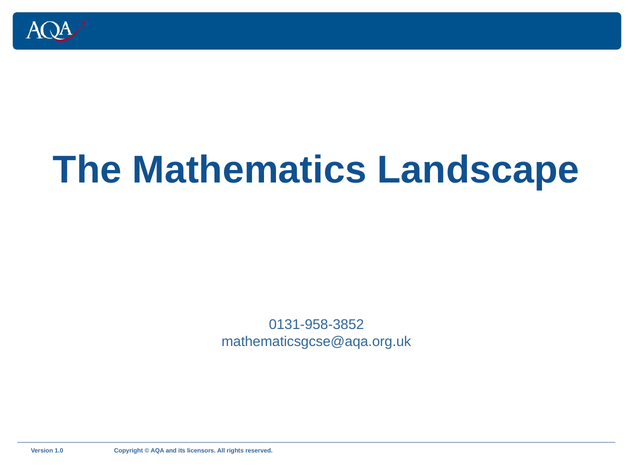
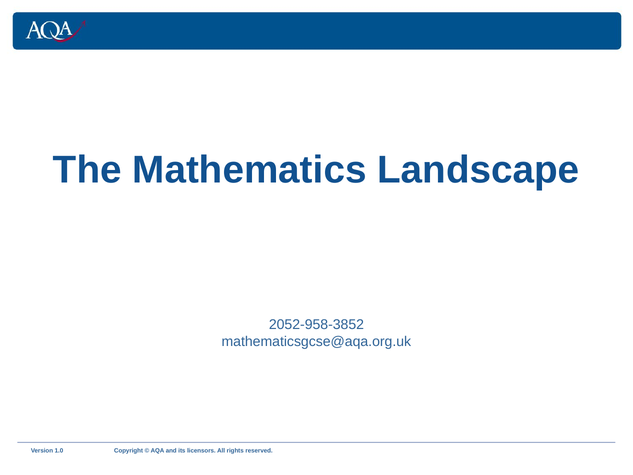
0131-958-3852: 0131-958-3852 -> 2052-958-3852
